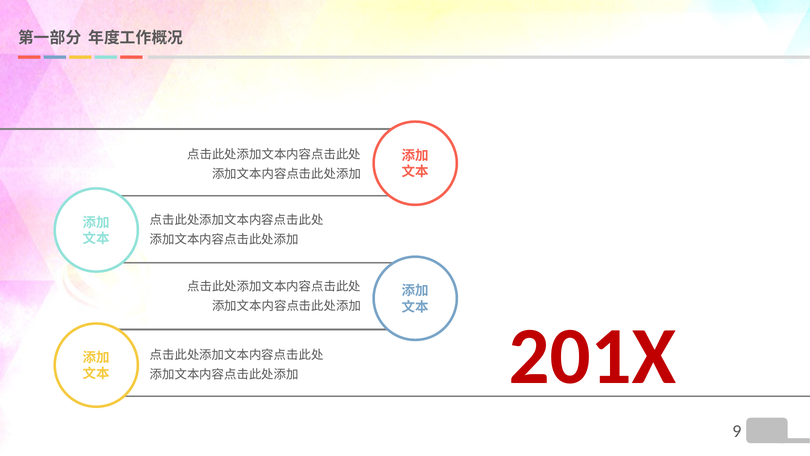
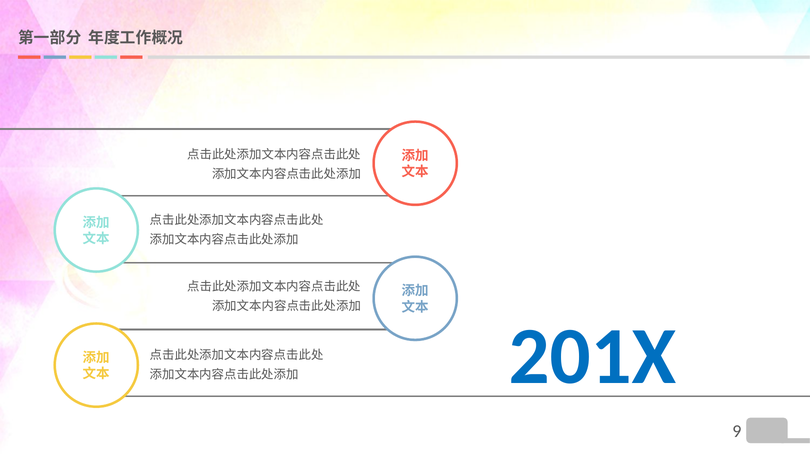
201X colour: red -> blue
